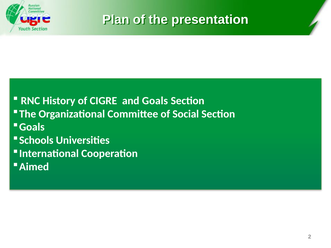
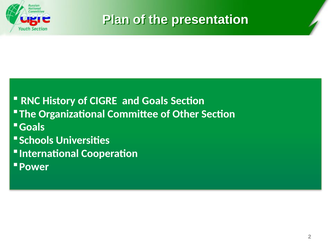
Social: Social -> Other
Aimed: Aimed -> Power
